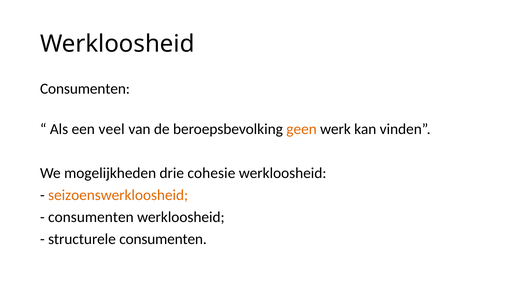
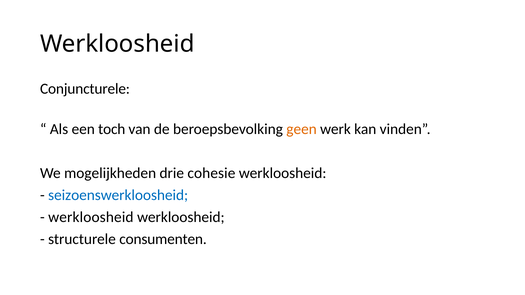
Consumenten at (85, 89): Consumenten -> Conjuncturele
veel: veel -> toch
seizoenswerkloosheid colour: orange -> blue
consumenten at (91, 217): consumenten -> werkloosheid
